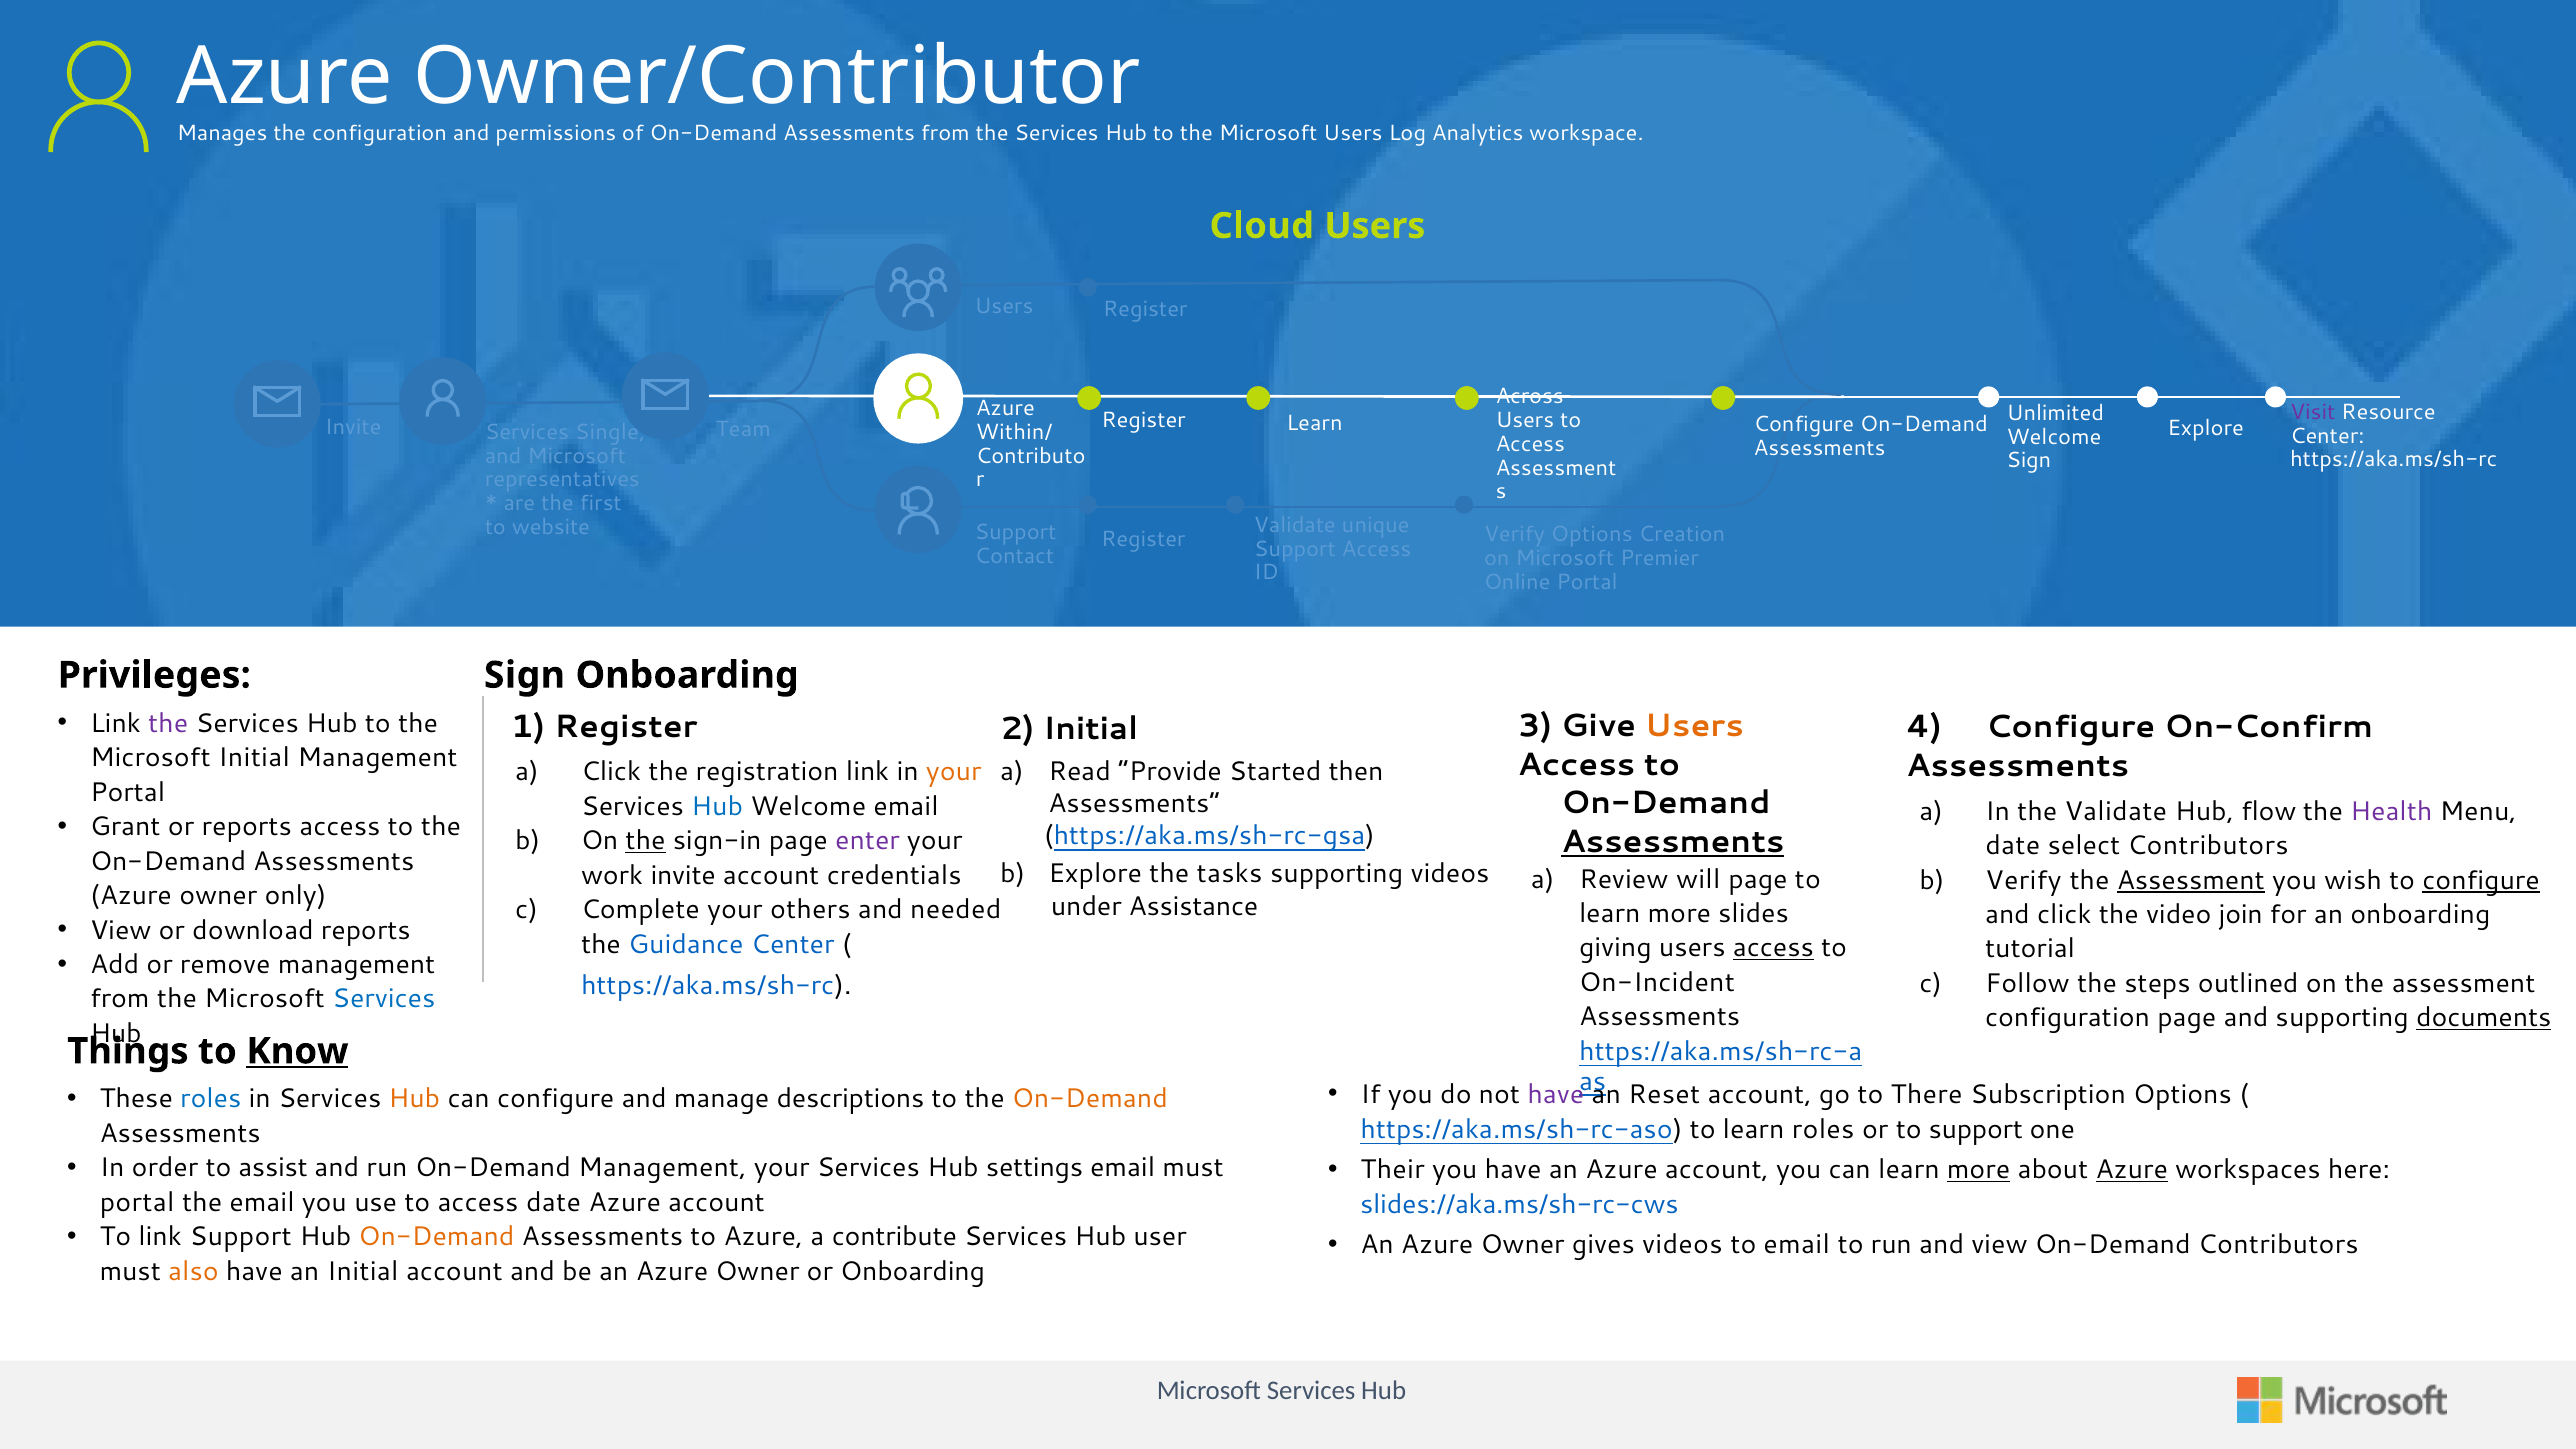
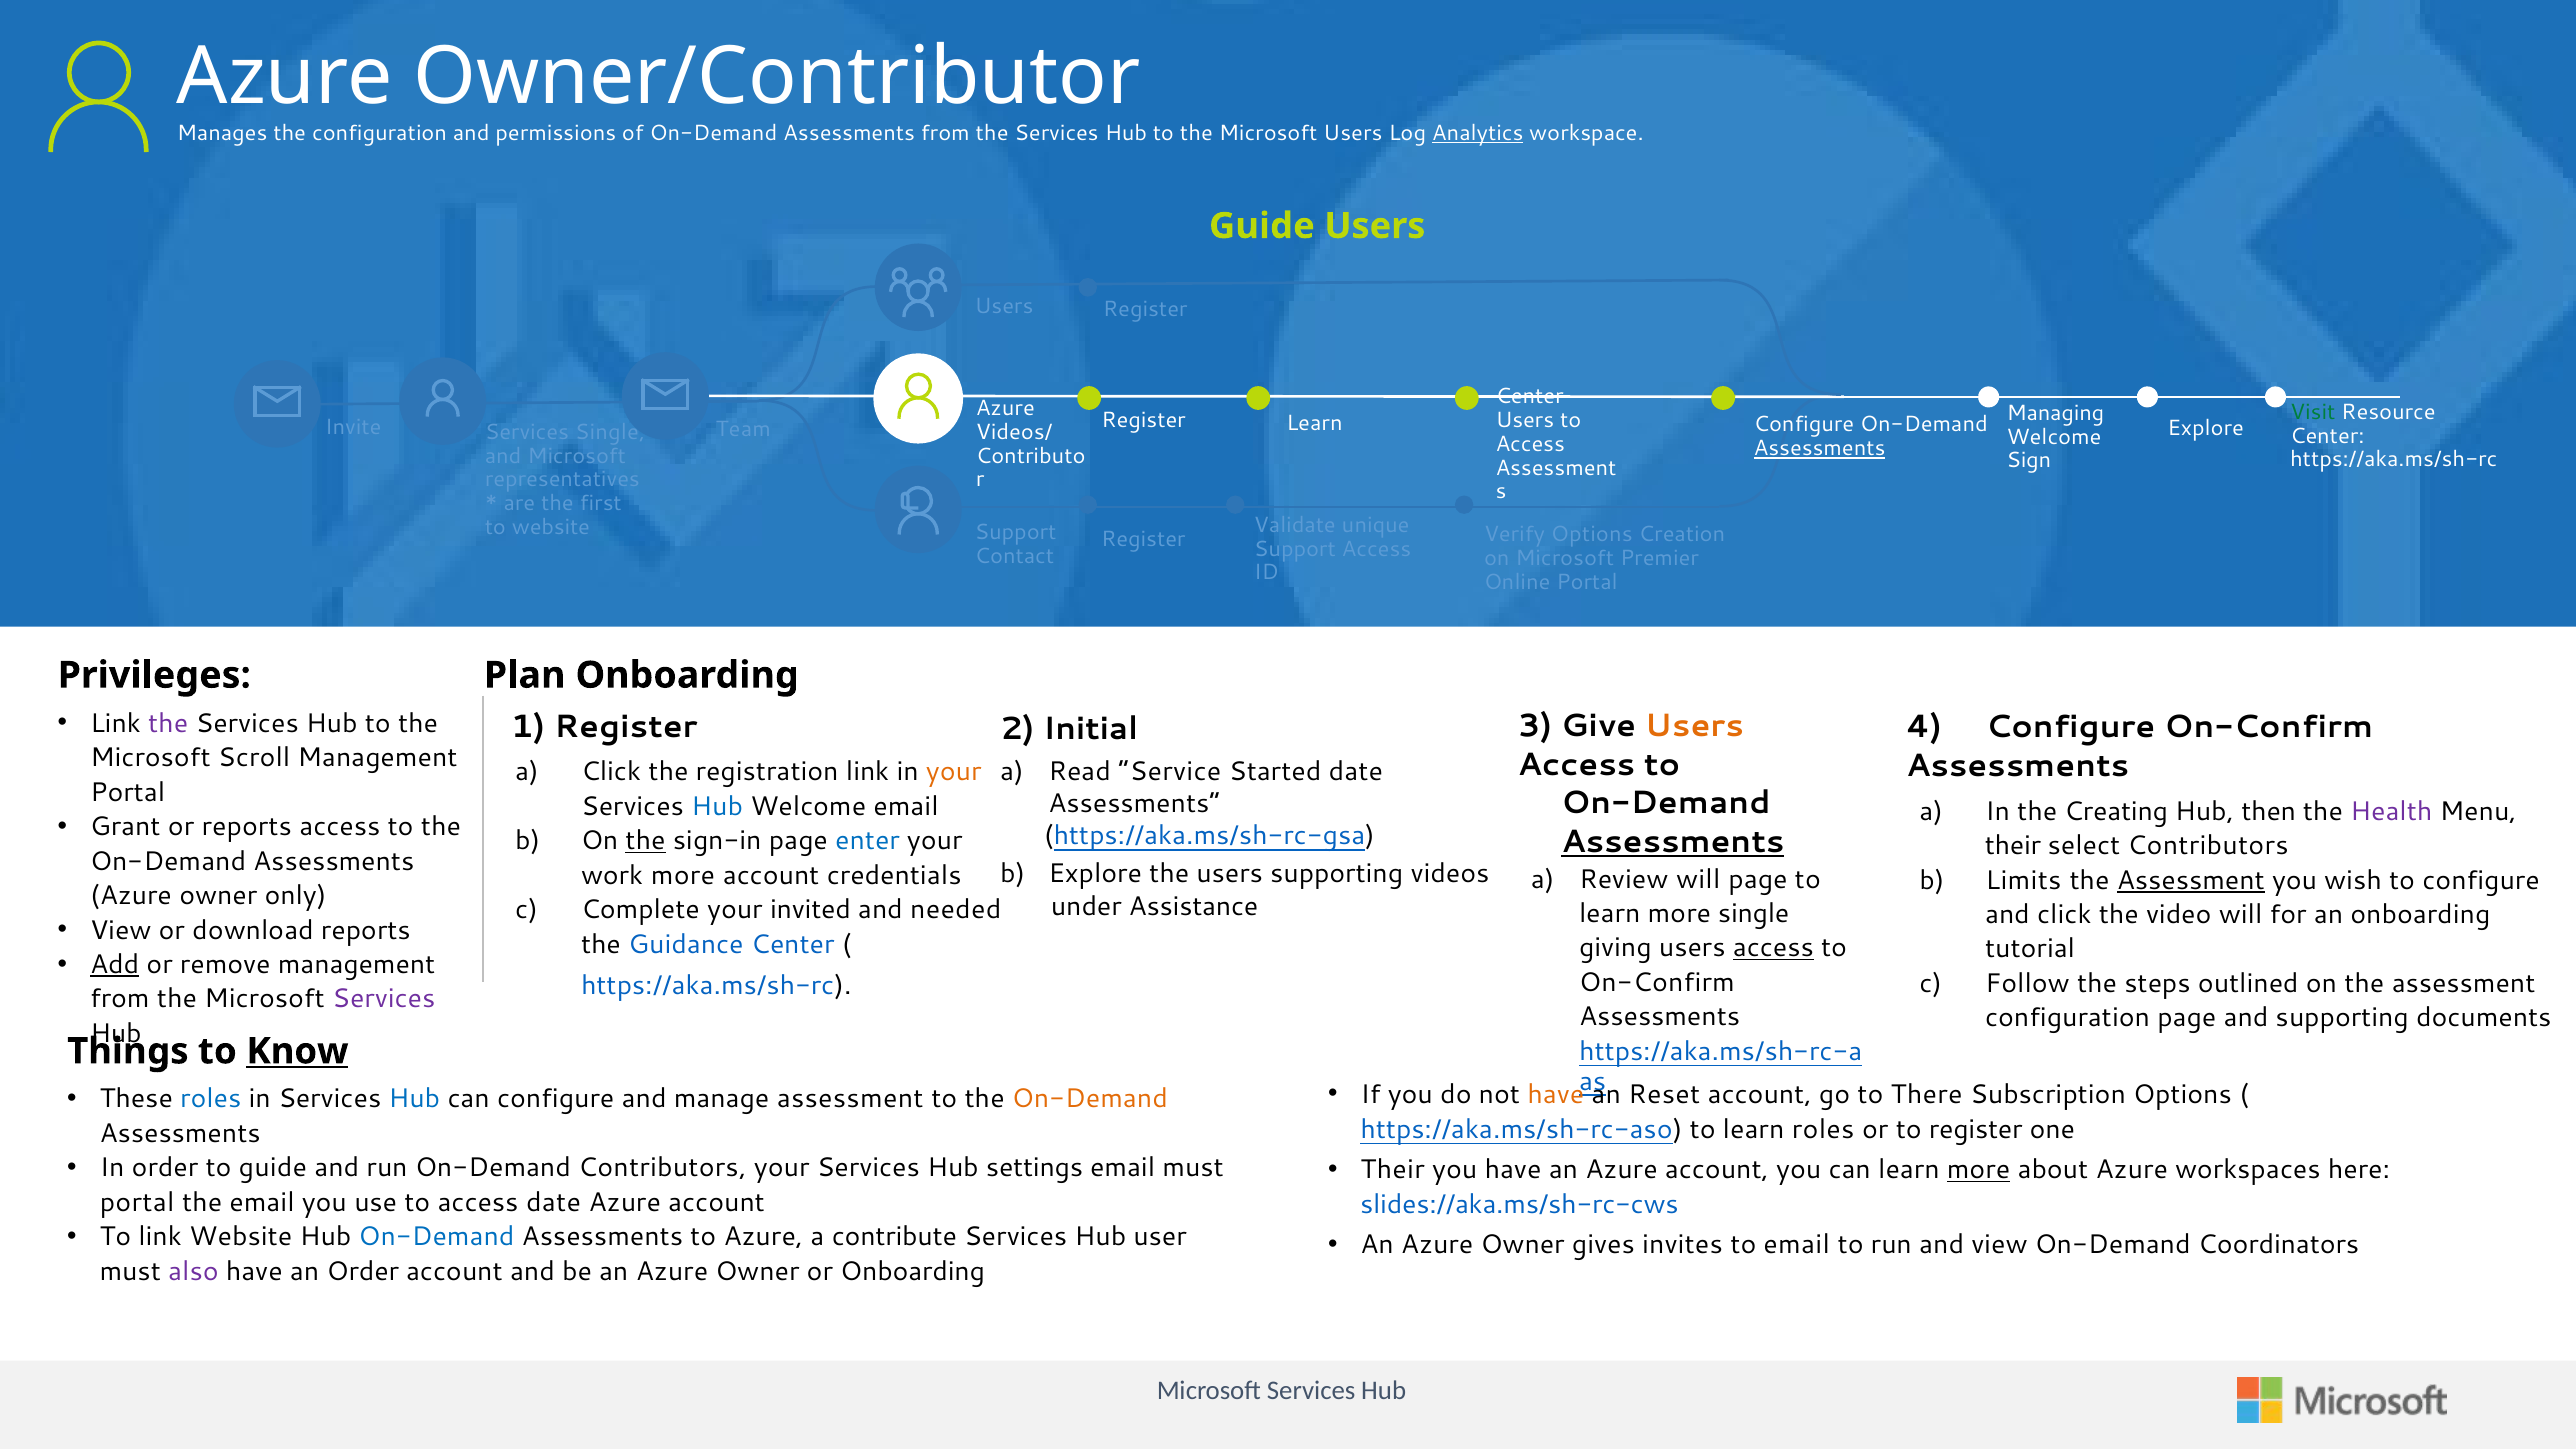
Analytics underline: none -> present
Cloud at (1262, 226): Cloud -> Guide
Across at (1530, 397): Across -> Center
Visit colour: purple -> green
Unlimited: Unlimited -> Managing
Within/: Within/ -> Videos/
Assessments at (1820, 448) underline: none -> present
Sign at (524, 675): Sign -> Plan
Microsoft Initial: Initial -> Scroll
Provide: Provide -> Service
Started then: then -> date
the Validate: Validate -> Creating
flow: flow -> then
enter colour: purple -> blue
date at (2013, 846): date -> their
the tasks: tasks -> users
work invite: invite -> more
Verify at (2023, 880): Verify -> Limits
configure at (2481, 880) underline: present -> none
others: others -> invited
more slides: slides -> single
video join: join -> will
Add underline: none -> present
On-Incident at (1657, 983): On-Incident -> On-Confirm
Services at (384, 999) colour: blue -> purple
documents underline: present -> none
have at (1556, 1095) colour: purple -> orange
Hub at (414, 1099) colour: orange -> blue
manage descriptions: descriptions -> assessment
to support: support -> register
to assist: assist -> guide
On-Demand Management: Management -> Contributors
Azure at (2132, 1170) underline: present -> none
link Support: Support -> Website
On-Demand at (436, 1237) colour: orange -> blue
gives videos: videos -> invites
On-Demand Contributors: Contributors -> Coordinators
also colour: orange -> purple
an Initial: Initial -> Order
